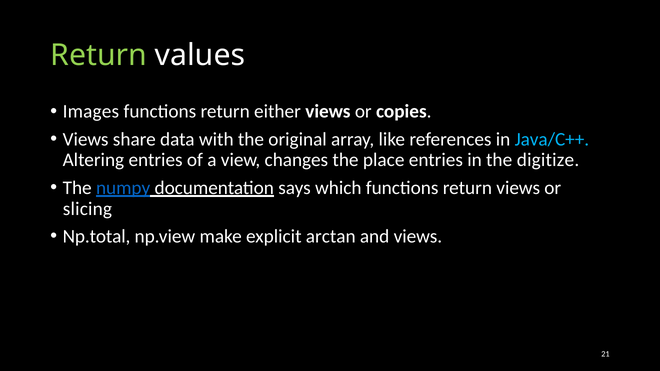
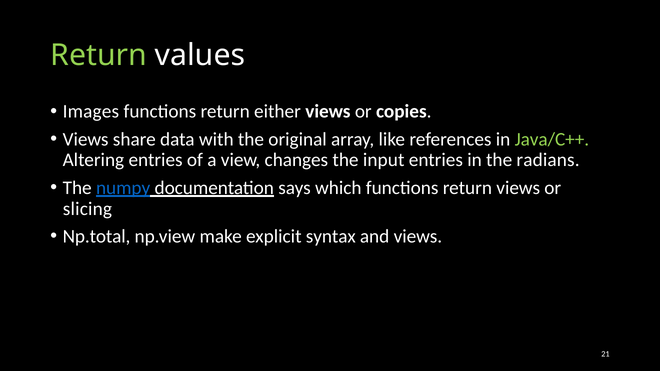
Java/C++ colour: light blue -> light green
place: place -> input
digitize: digitize -> radians
arctan: arctan -> syntax
